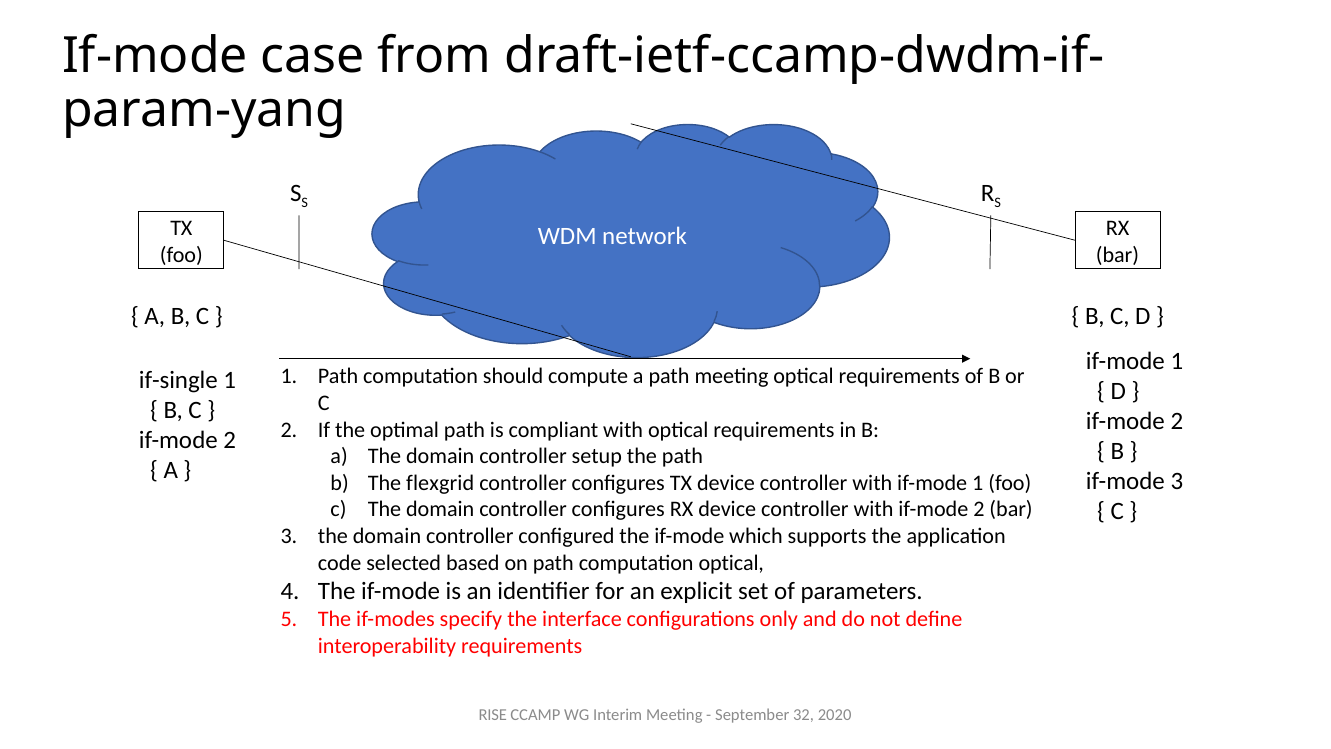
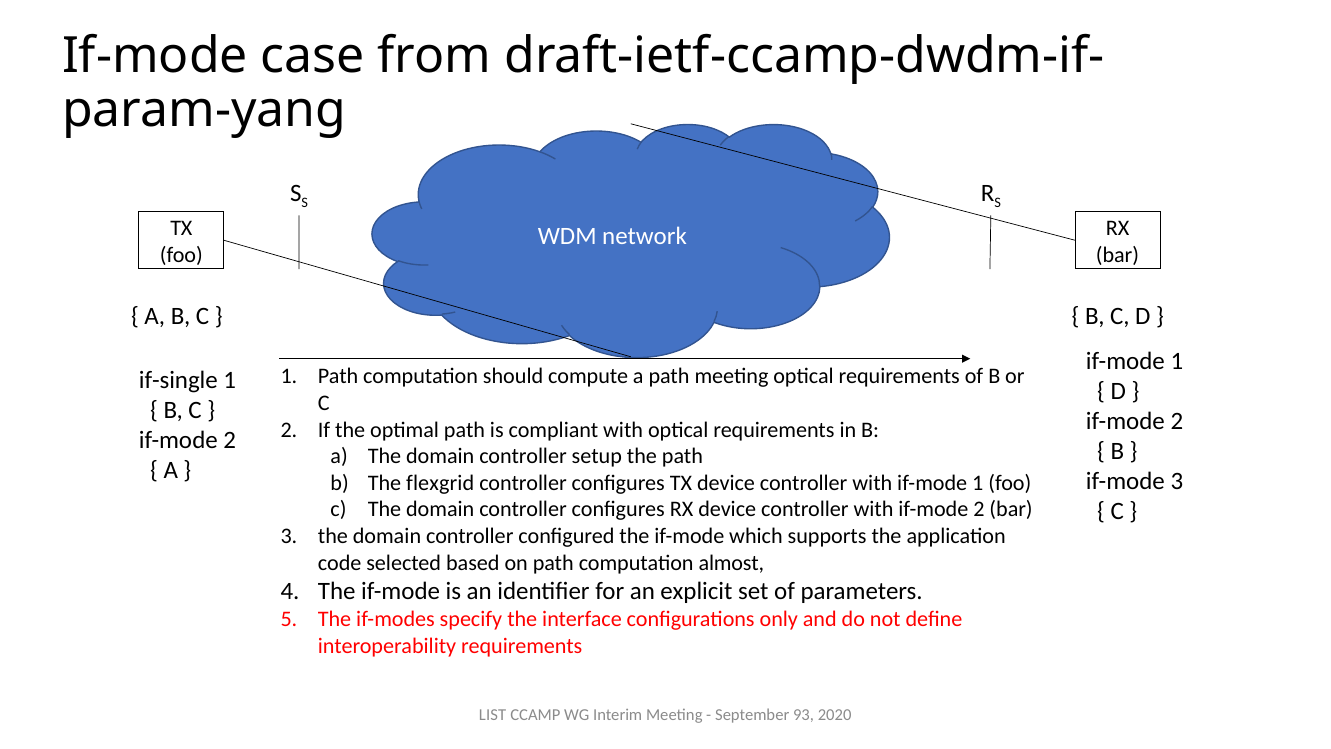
computation optical: optical -> almost
RISE: RISE -> LIST
32: 32 -> 93
